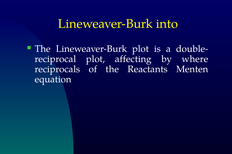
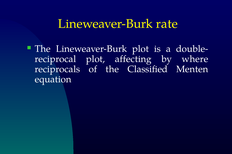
into: into -> rate
Reactants: Reactants -> Classified
